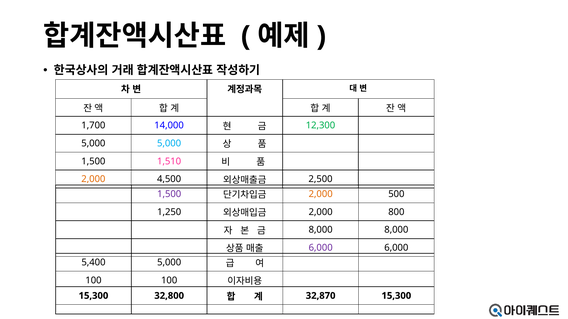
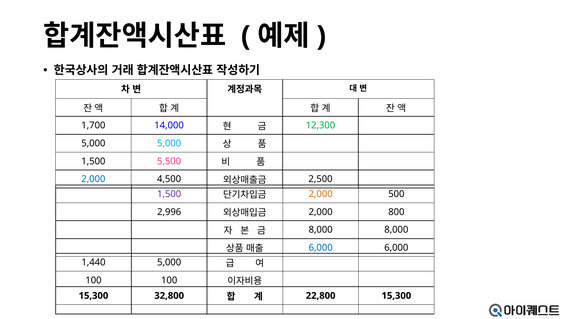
1,510: 1,510 -> 5,500
2,000 at (93, 179) colour: orange -> blue
1,250: 1,250 -> 2,996
6,000 at (321, 248) colour: purple -> blue
5,400: 5,400 -> 1,440
32,870: 32,870 -> 22,800
